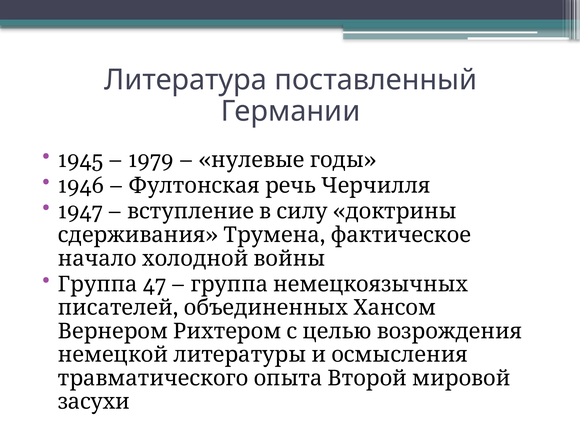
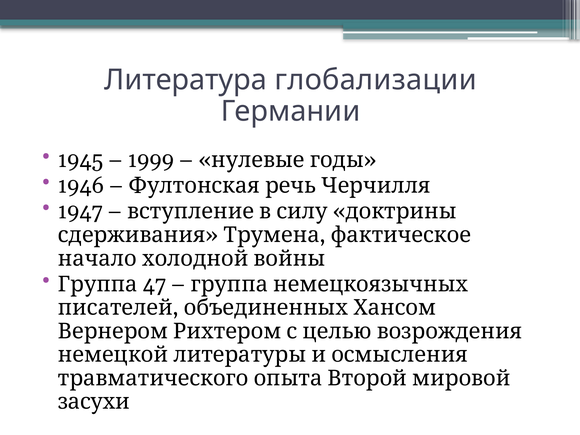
поставленный: поставленный -> глобализации
1979: 1979 -> 1999
